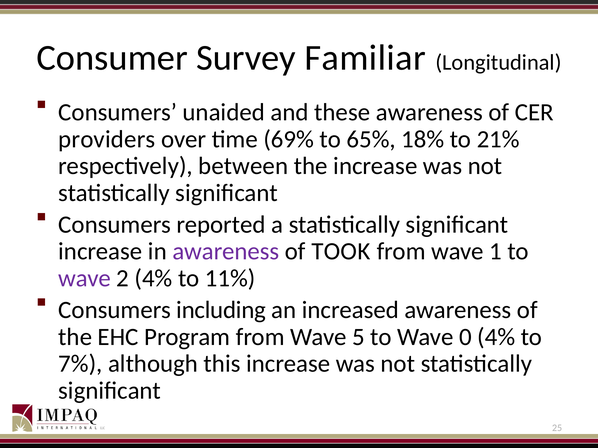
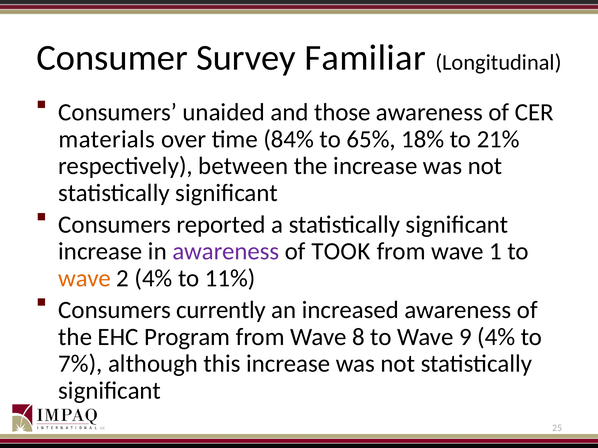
these: these -> those
providers: providers -> materials
69%: 69% -> 84%
wave at (85, 279) colour: purple -> orange
including: including -> currently
5: 5 -> 8
0: 0 -> 9
